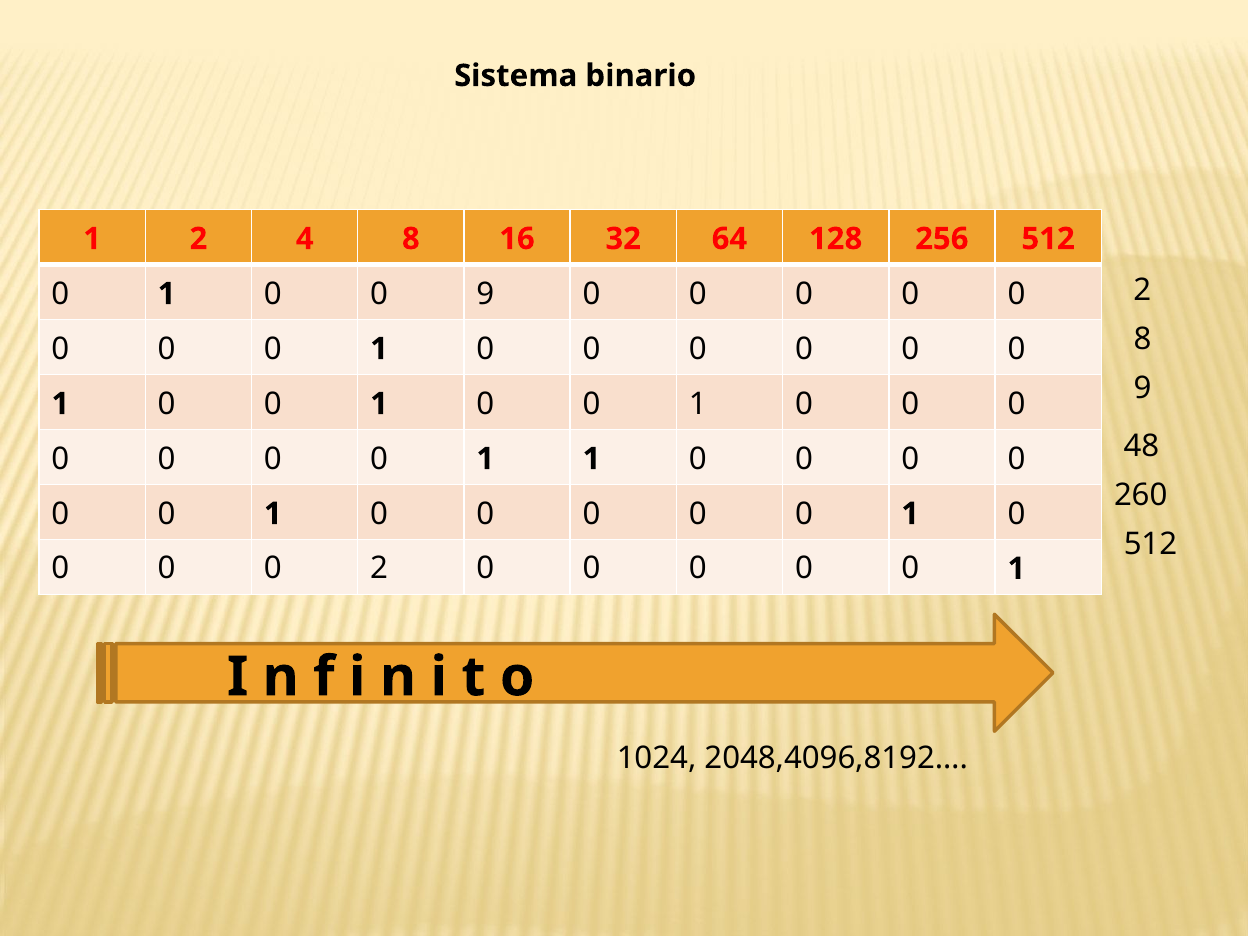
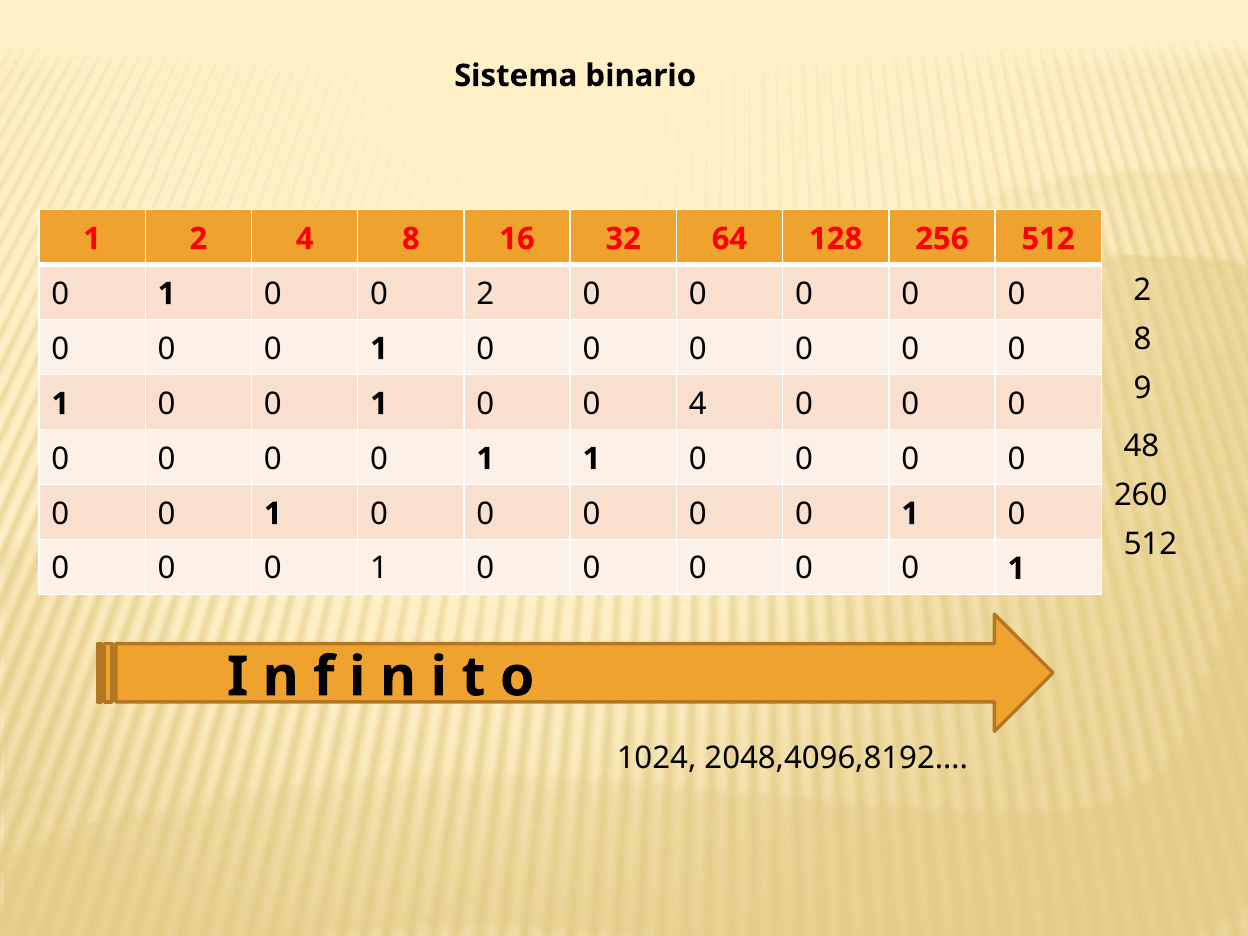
0 9: 9 -> 2
1 at (698, 404): 1 -> 4
2 at (379, 569): 2 -> 1
